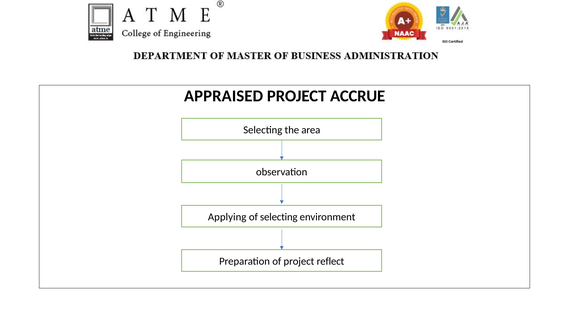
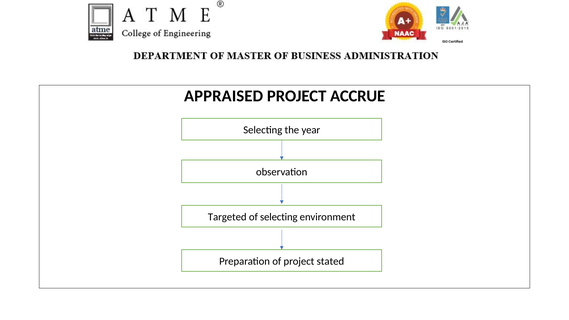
area: area -> year
Applying: Applying -> Targeted
reflect: reflect -> stated
